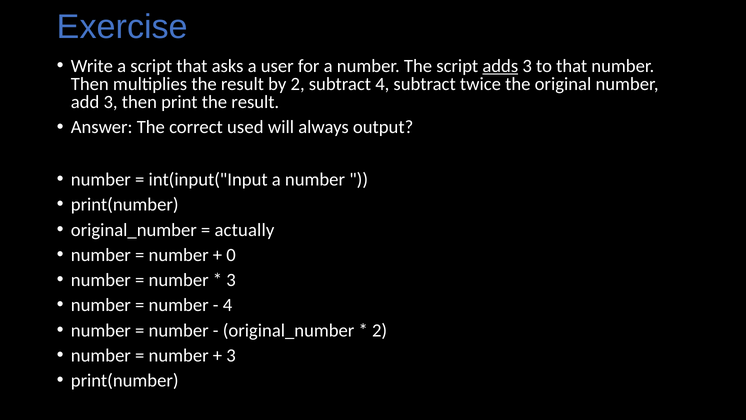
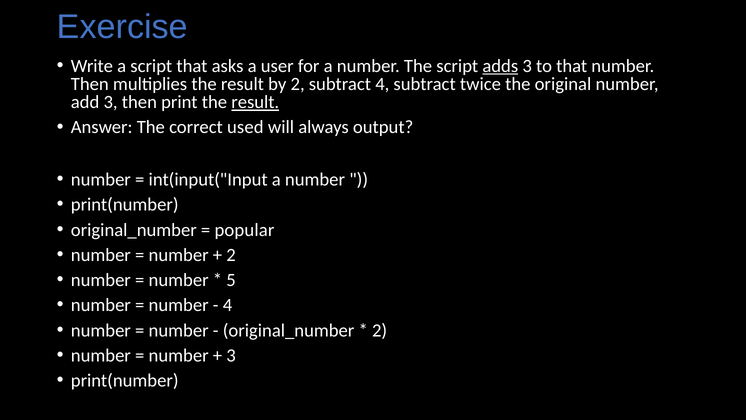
result at (255, 102) underline: none -> present
actually: actually -> popular
0 at (231, 255): 0 -> 2
3 at (231, 280): 3 -> 5
